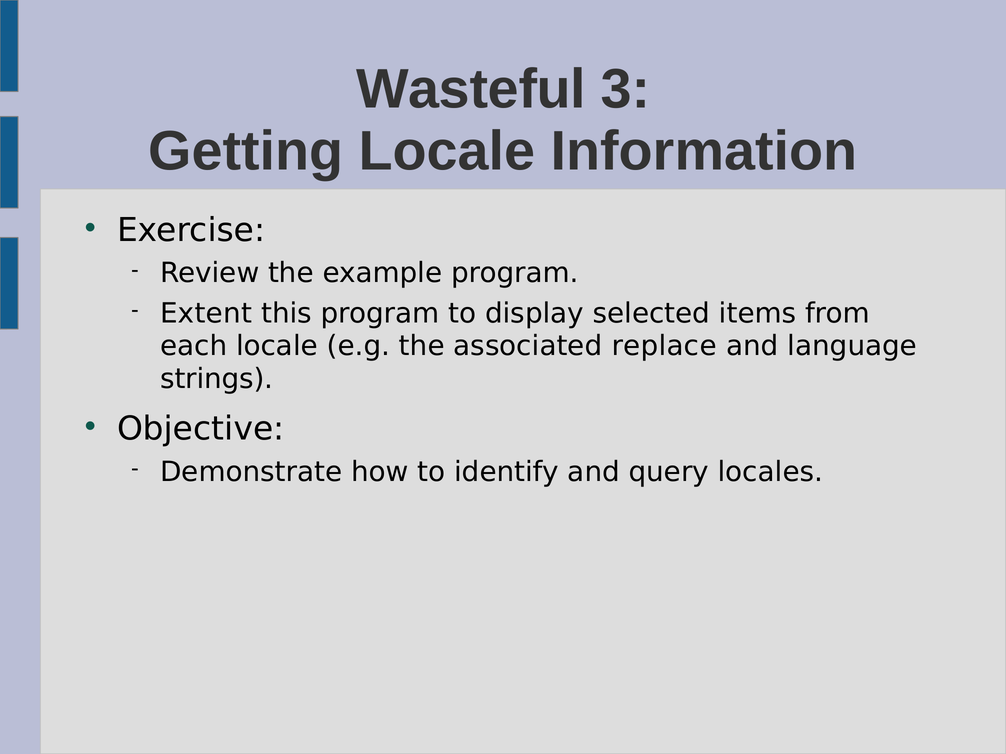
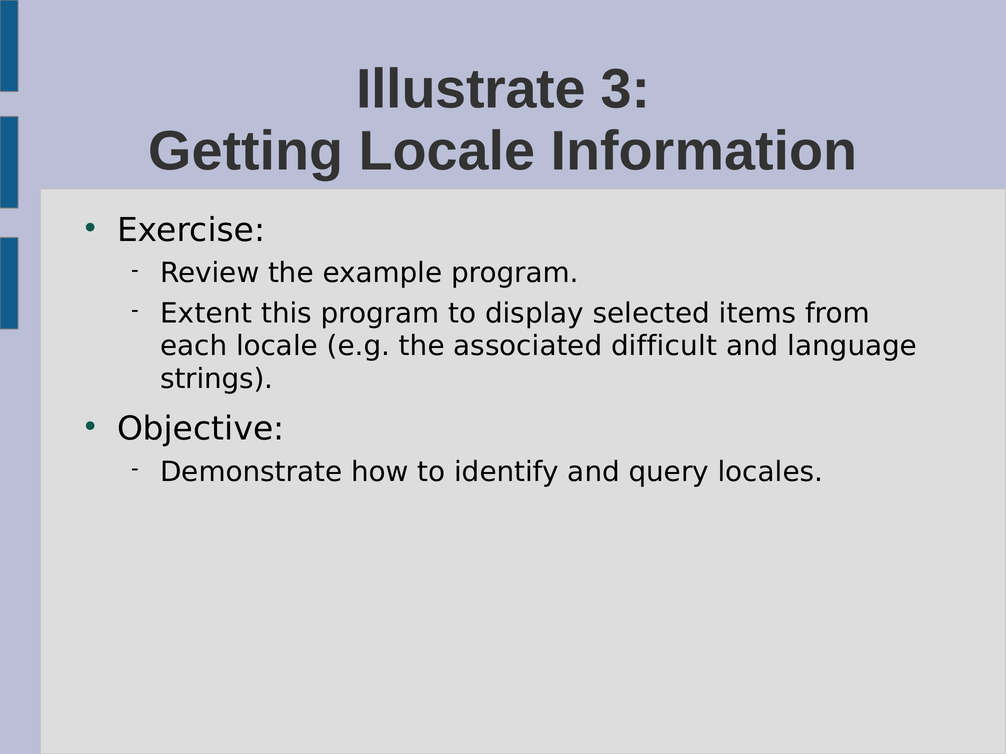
Wasteful: Wasteful -> Illustrate
replace: replace -> difficult
